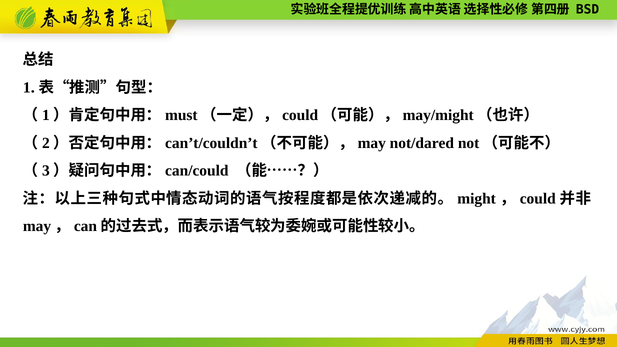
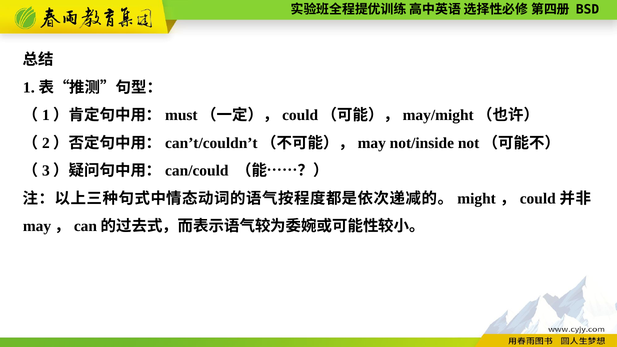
not/dared: not/dared -> not/inside
